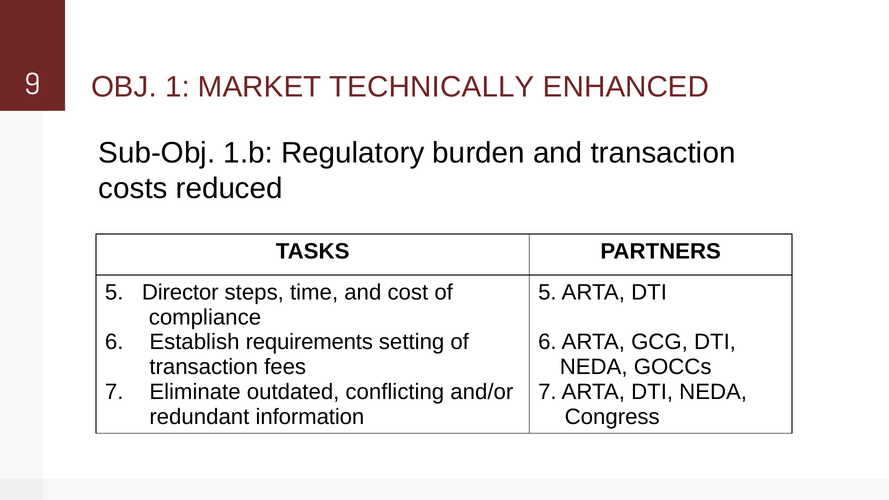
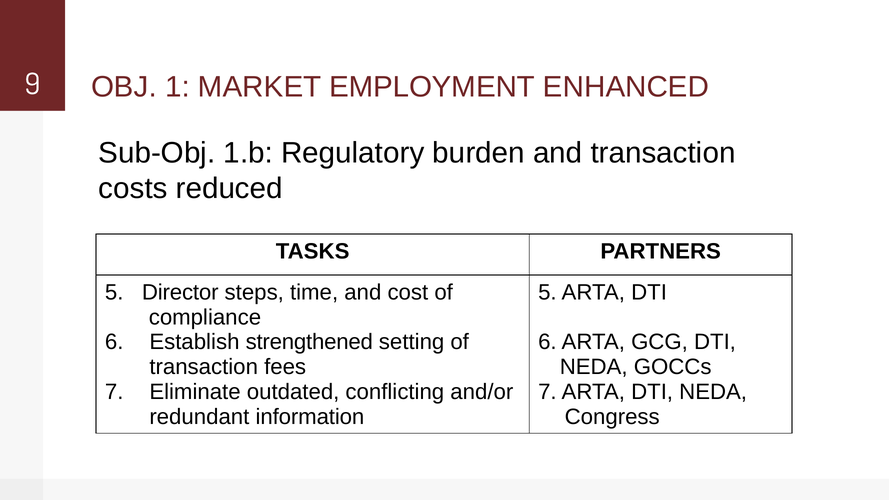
TECHNICALLY: TECHNICALLY -> EMPLOYMENT
requirements: requirements -> strengthened
